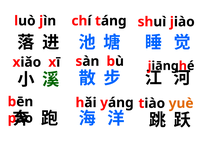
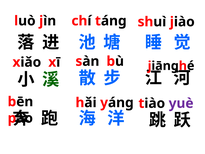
yuè colour: orange -> purple
